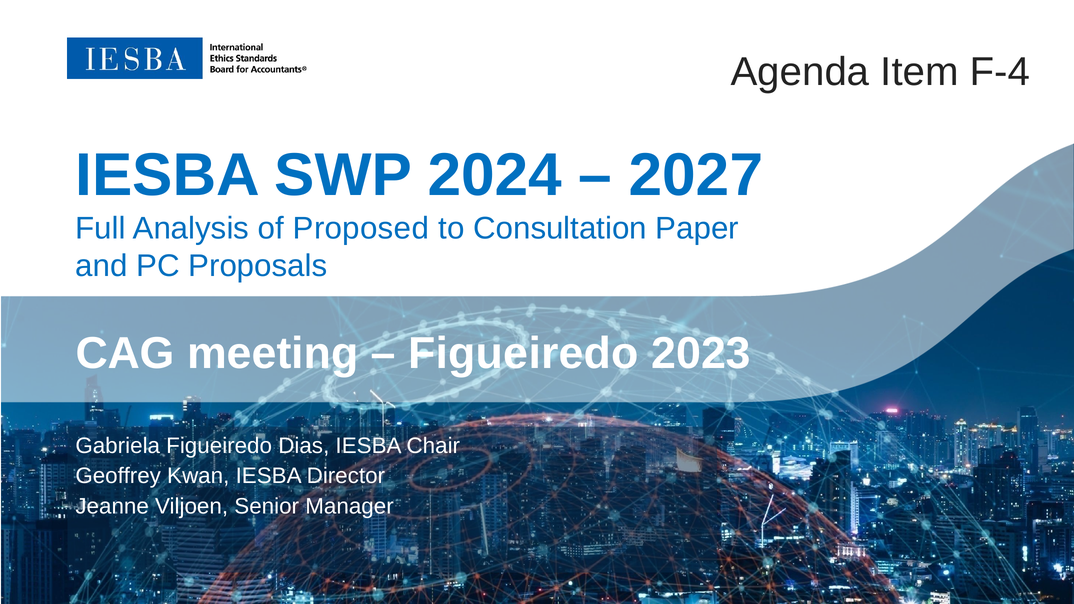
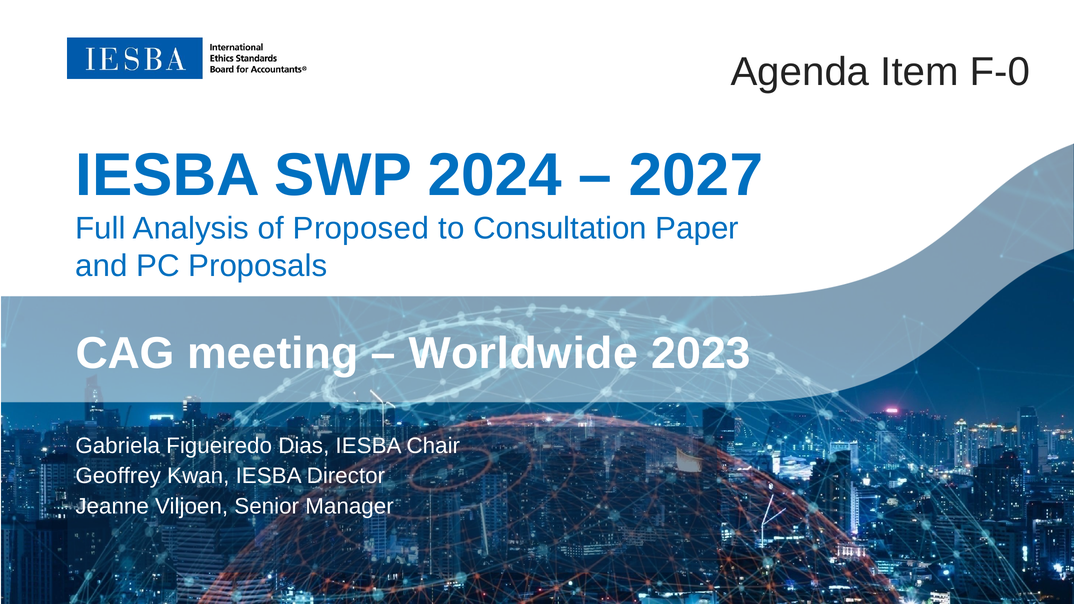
F-4: F-4 -> F-0
Figueiredo at (523, 354): Figueiredo -> Worldwide
